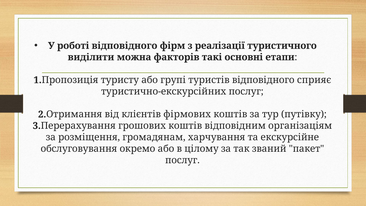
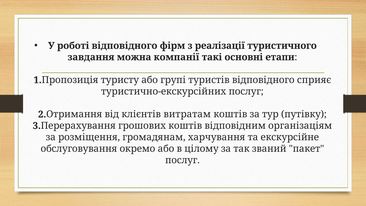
виділити: виділити -> завдання
факторів: факторів -> компанії
фірмових: фірмових -> витратам
